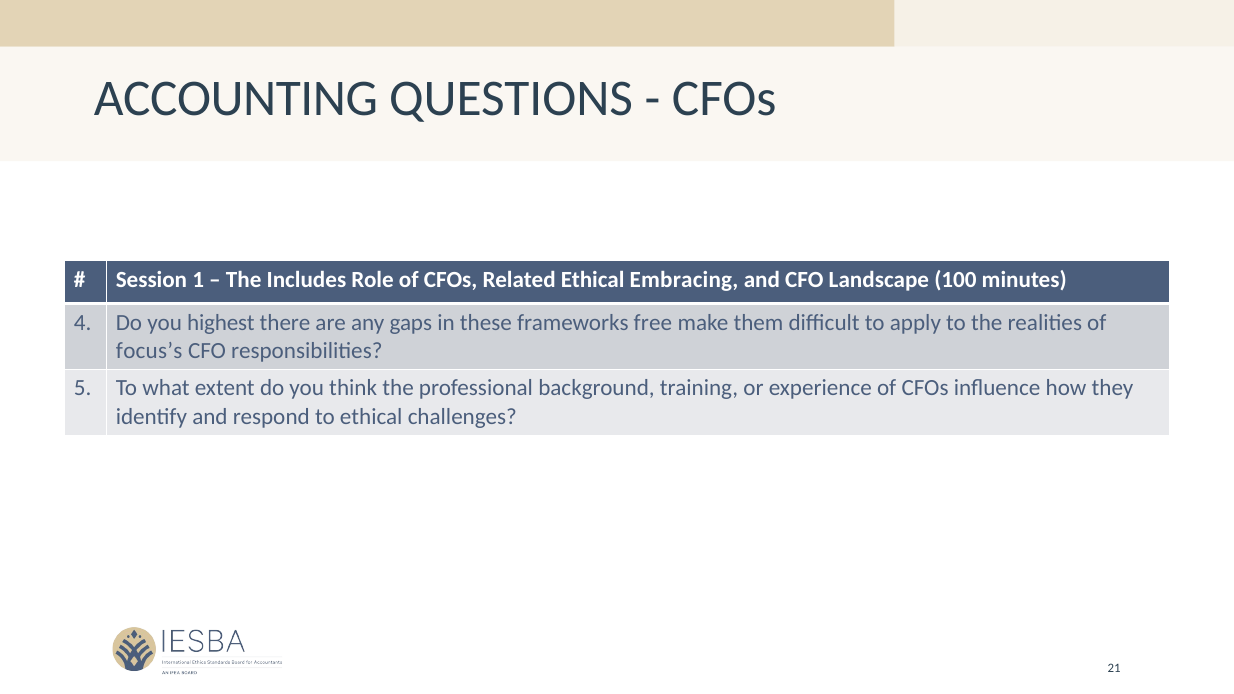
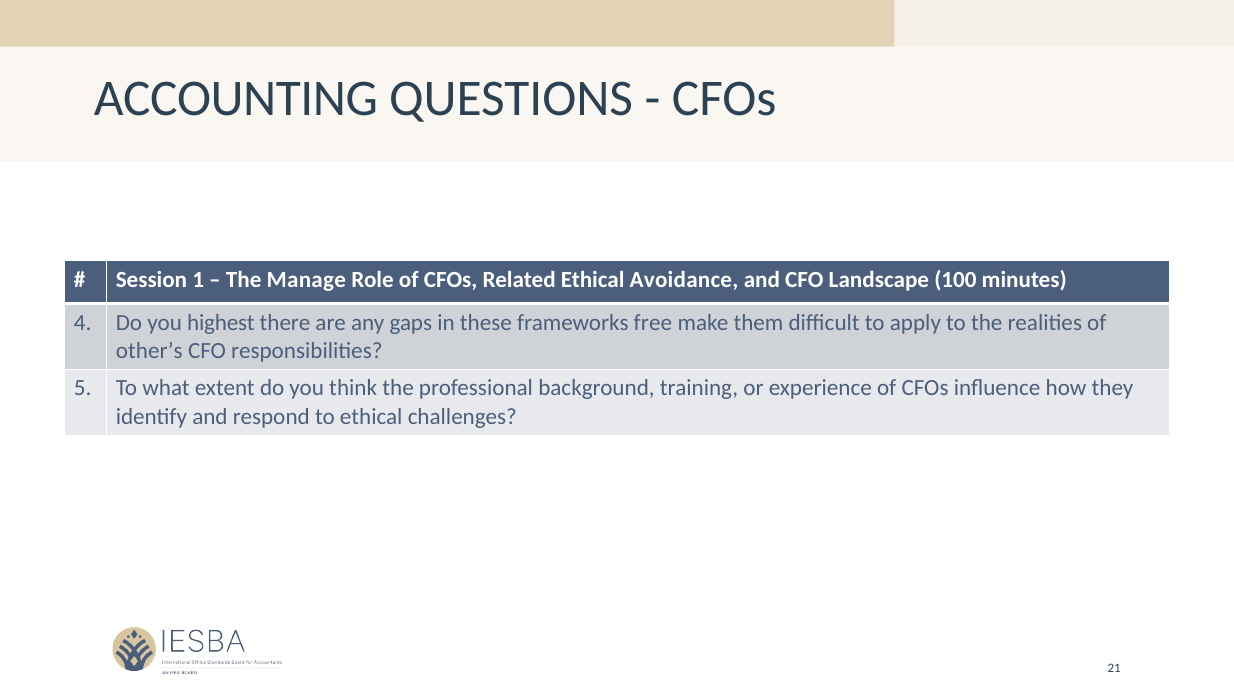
Includes: Includes -> Manage
Embracing: Embracing -> Avoidance
focus’s: focus’s -> other’s
